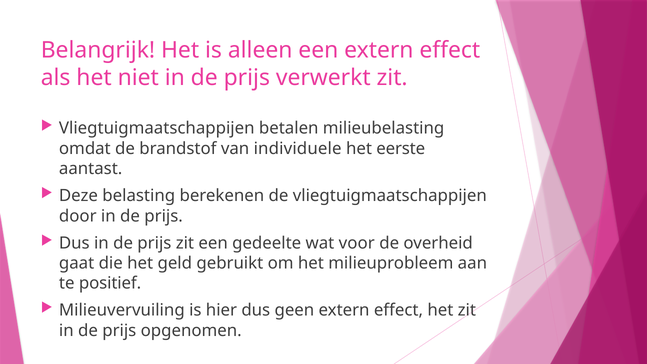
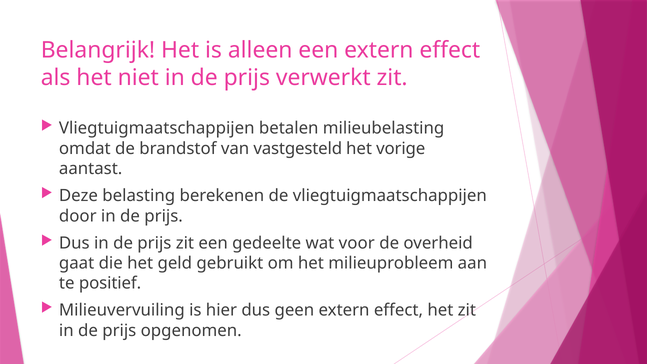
individuele: individuele -> vastgesteld
eerste: eerste -> vorige
